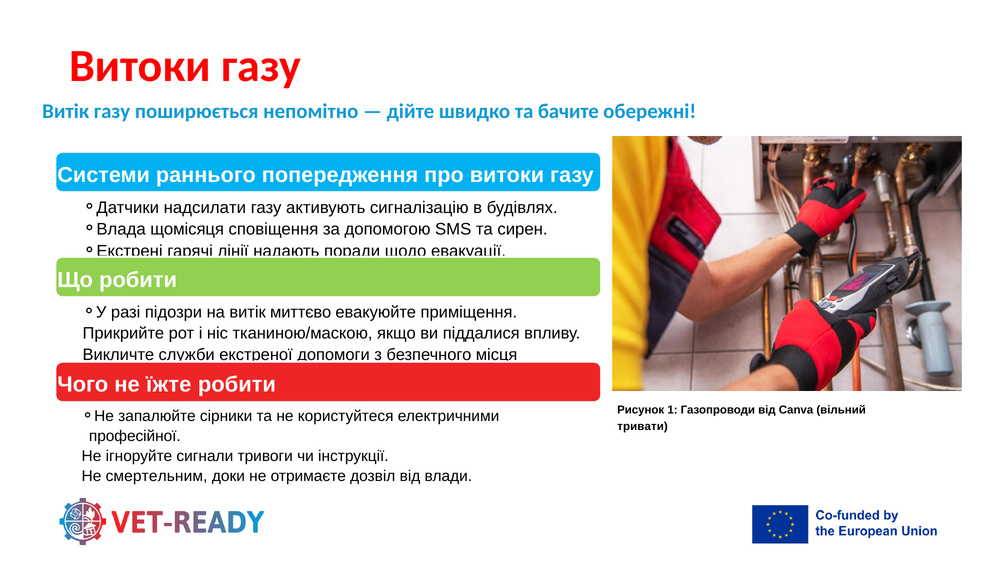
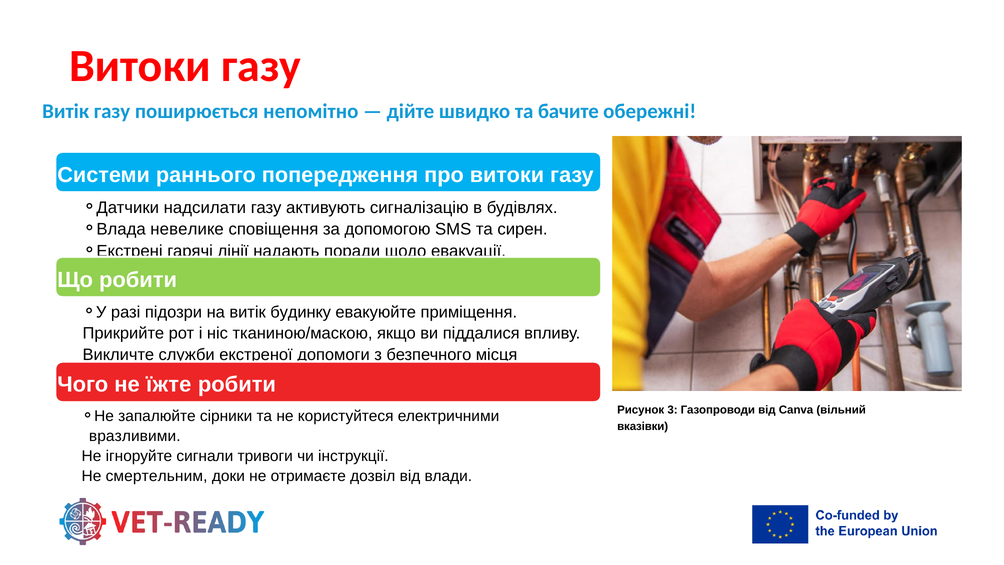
щомісяця: щомісяця -> невелике
миттєво: миттєво -> будинку
1: 1 -> 3
тривати: тривати -> вказівки
професійної: професійної -> вразливими
